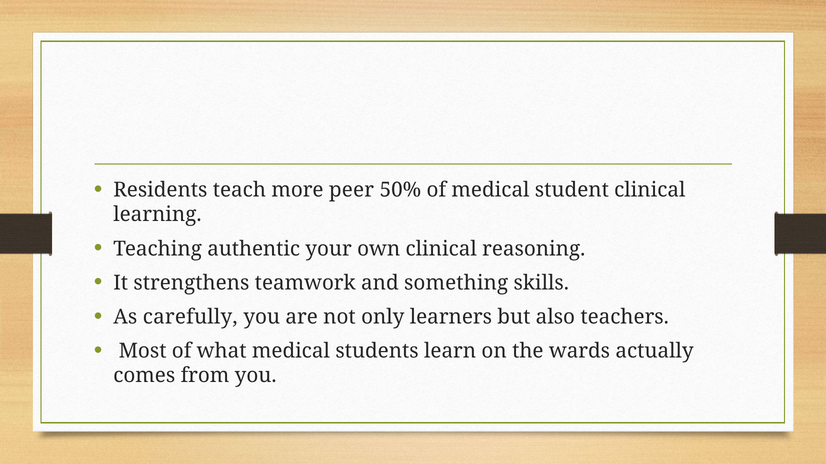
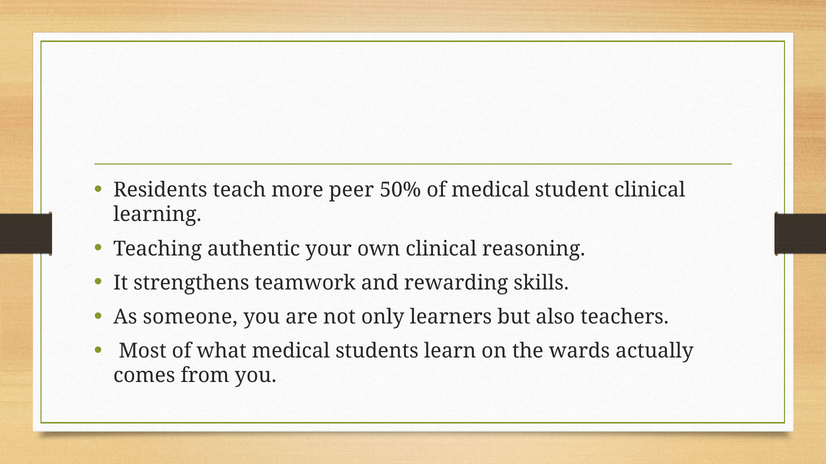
something: something -> rewarding
carefully: carefully -> someone
